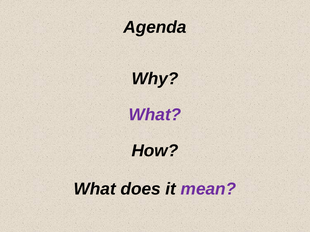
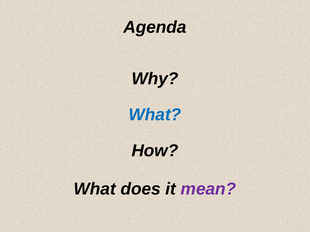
What at (155, 115) colour: purple -> blue
